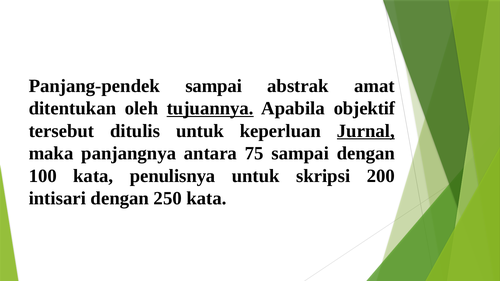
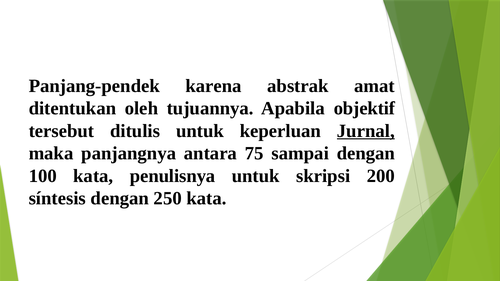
Panjang-pendek sampai: sampai -> karena
tujuannya underline: present -> none
intisari: intisari -> síntesis
